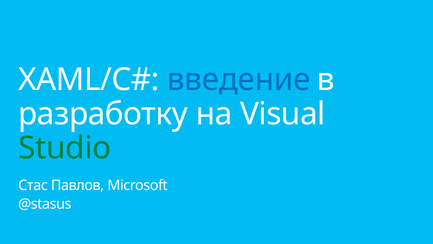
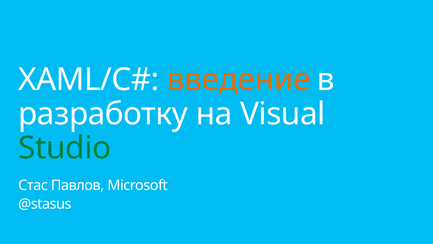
введение colour: blue -> orange
